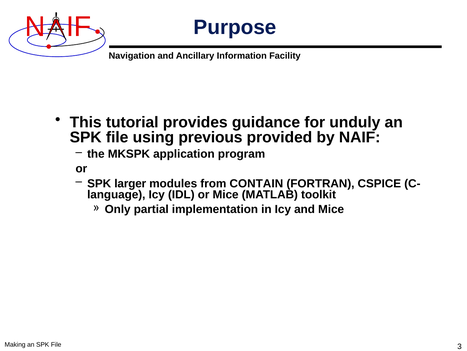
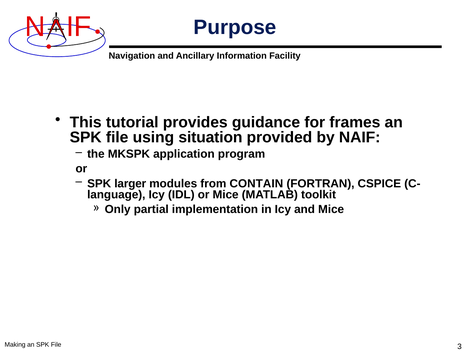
unduly: unduly -> frames
previous: previous -> situation
